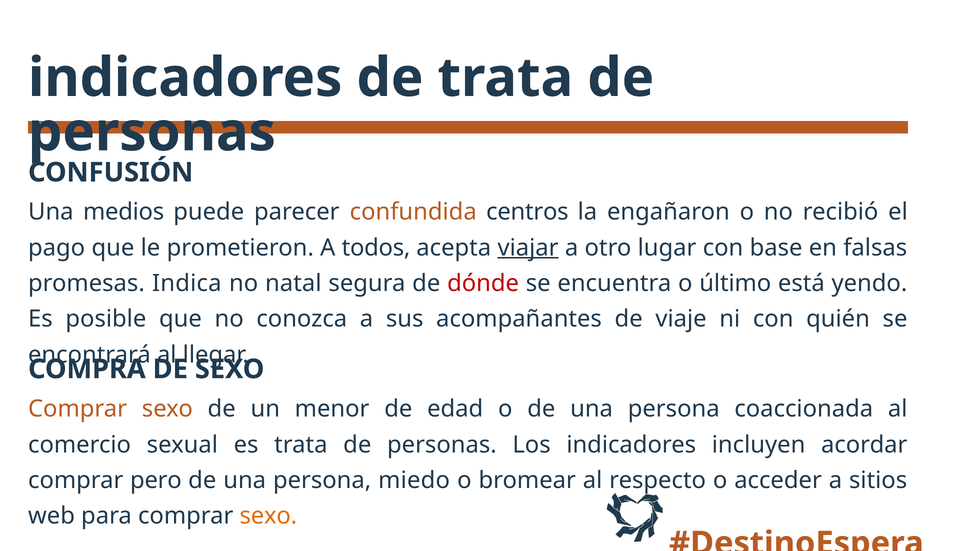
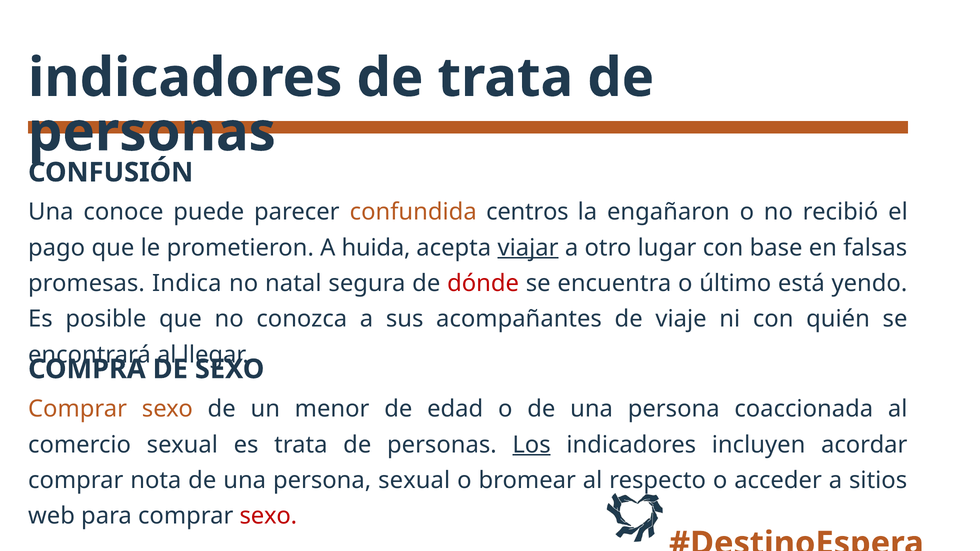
medios: medios -> conoce
todos: todos -> huida
Los underline: none -> present
pero: pero -> nota
persona miedo: miedo -> sexual
sexo at (268, 516) colour: orange -> red
